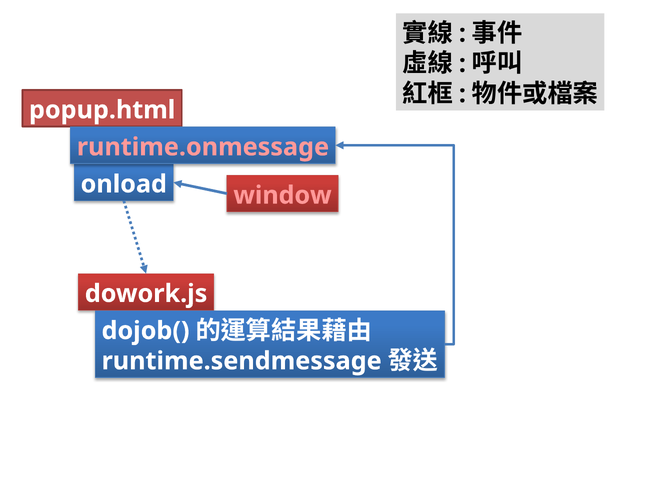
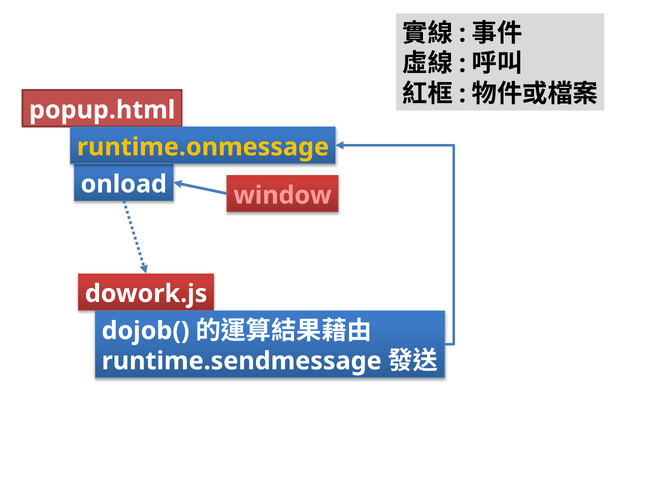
runtime.onmessage colour: pink -> yellow
